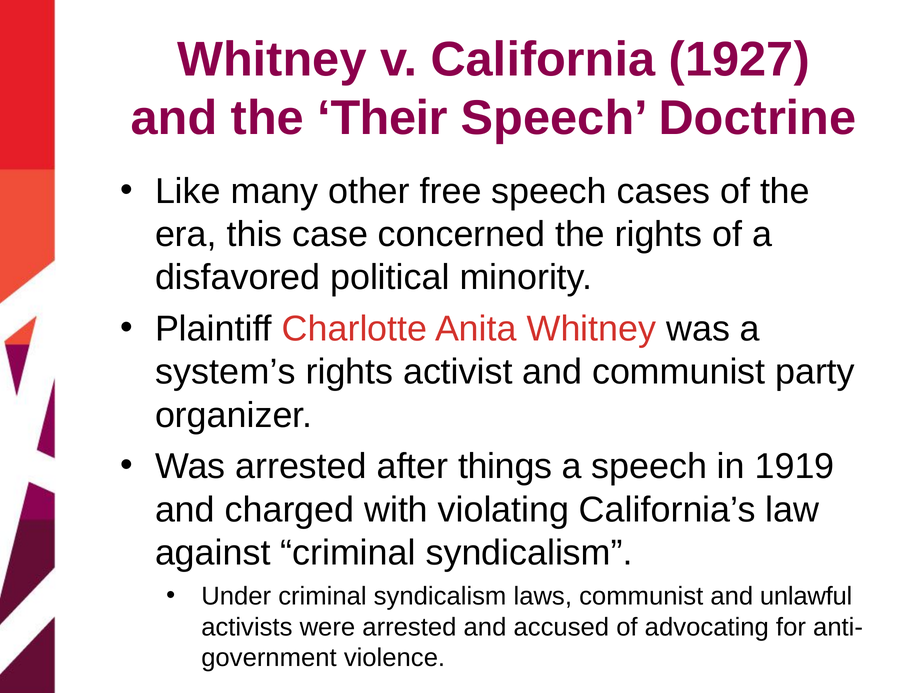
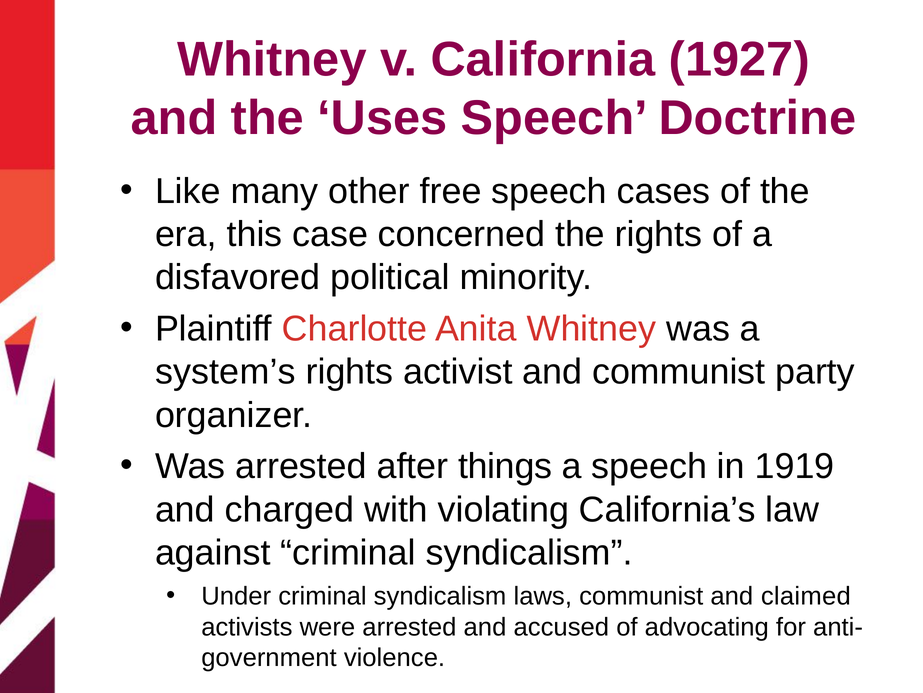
Their: Their -> Uses
unlawful: unlawful -> claimed
